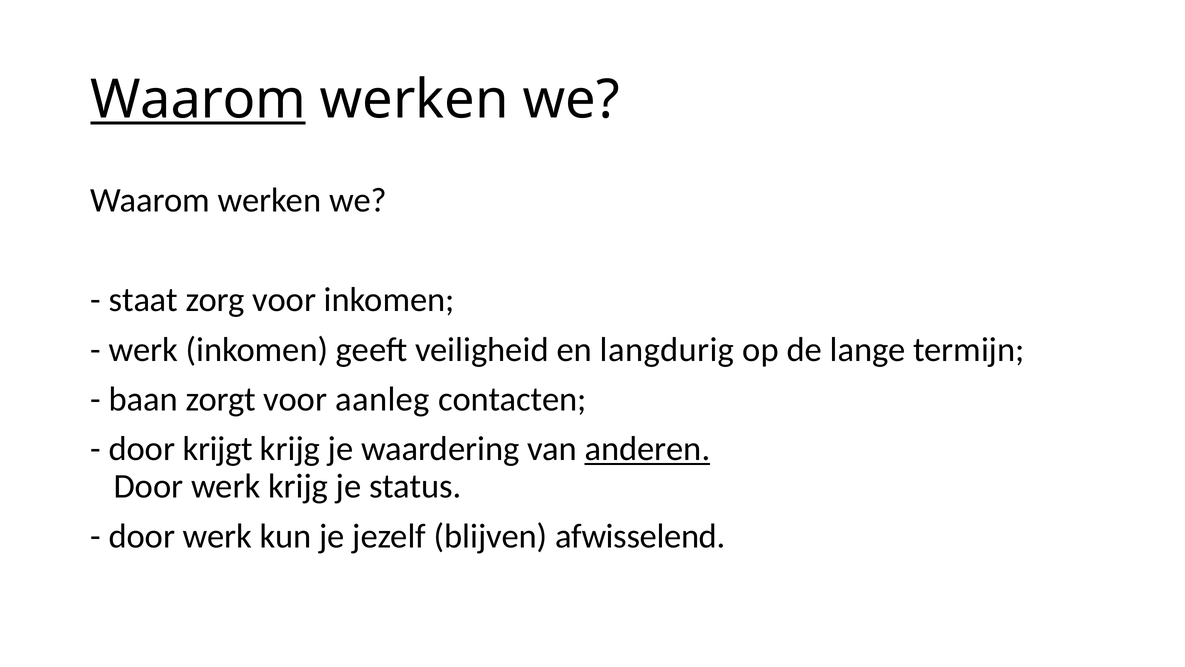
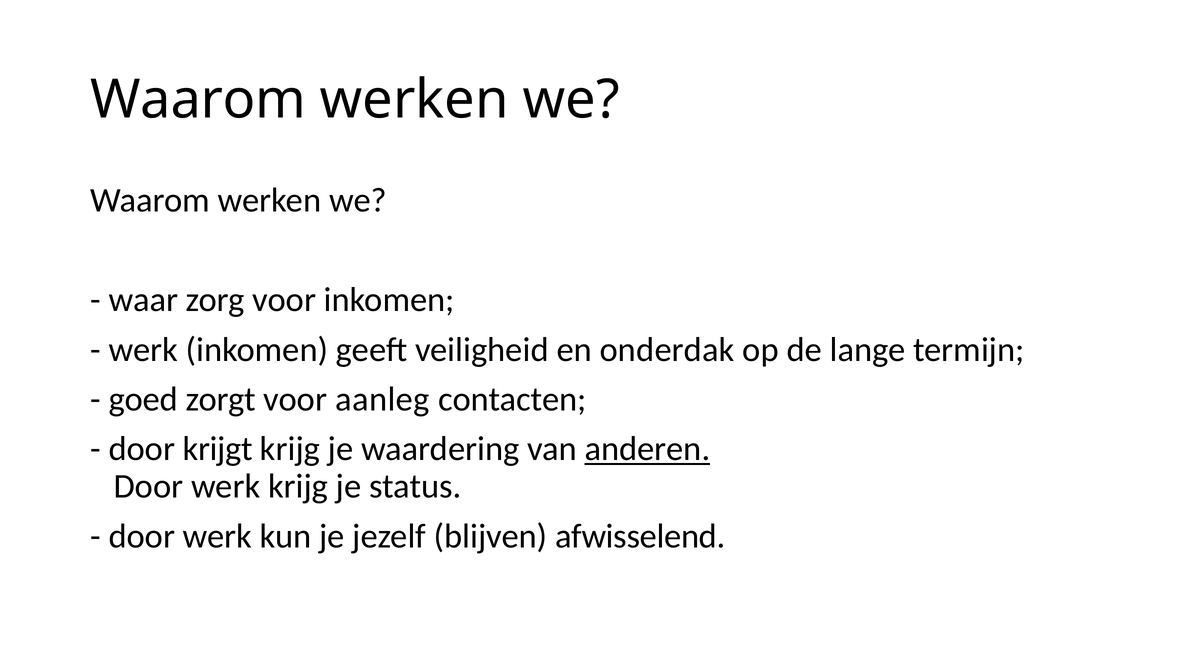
Waarom at (198, 100) underline: present -> none
staat: staat -> waar
langdurig: langdurig -> onderdak
baan: baan -> goed
